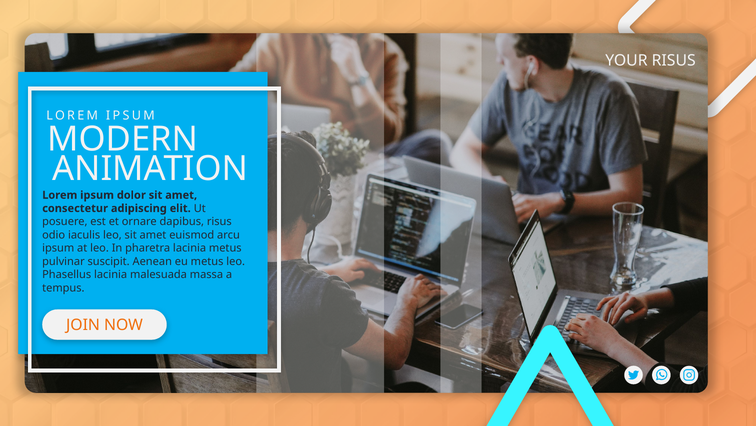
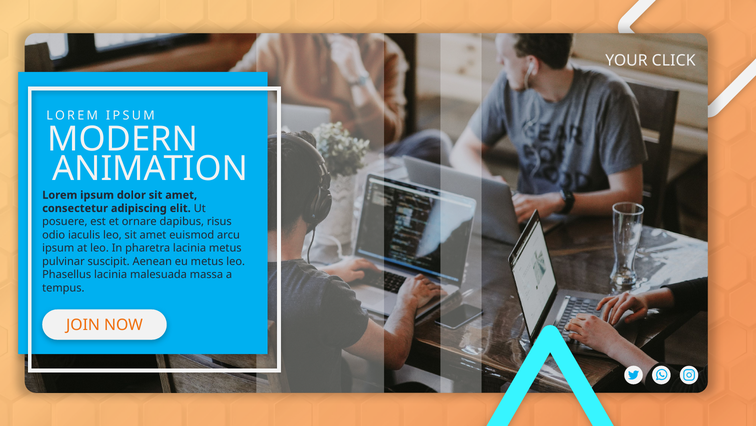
YOUR RISUS: RISUS -> CLICK
